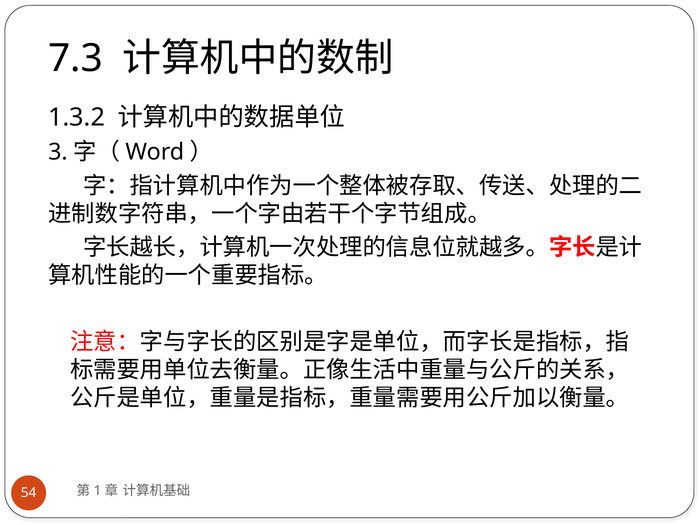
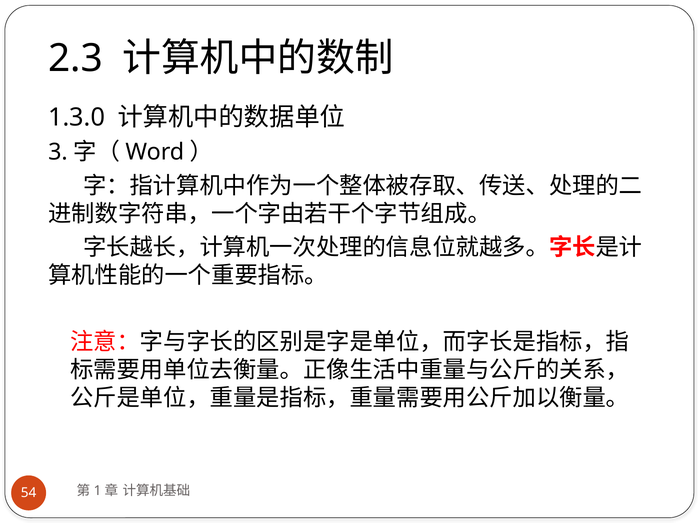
7.3: 7.3 -> 2.3
1.3.2: 1.3.2 -> 1.3.0
